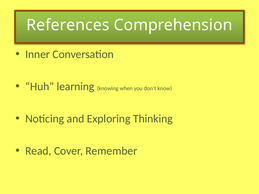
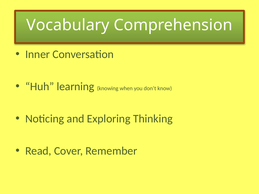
References: References -> Vocabulary
